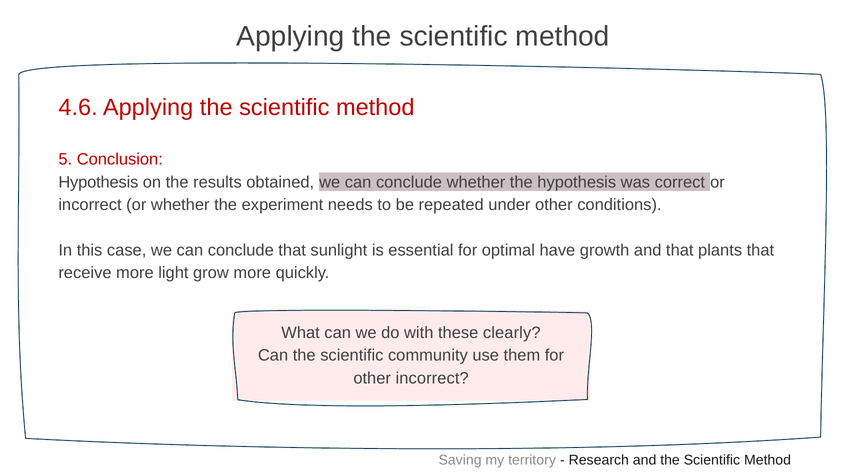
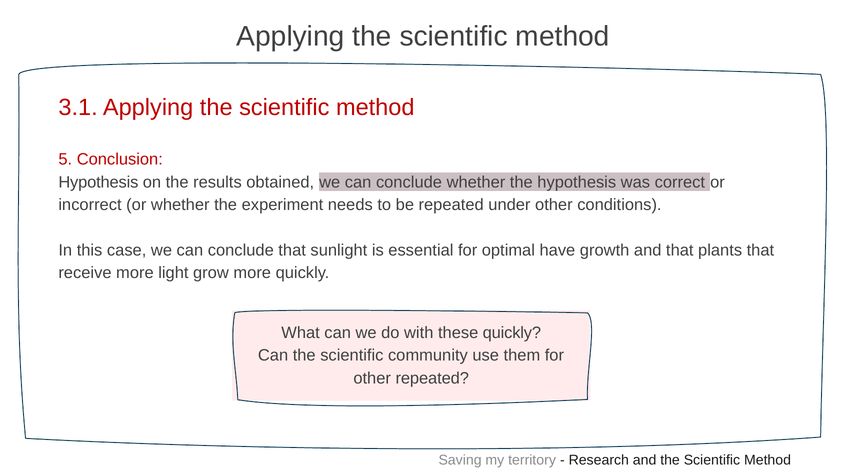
4.6: 4.6 -> 3.1
these clearly: clearly -> quickly
other incorrect: incorrect -> repeated
